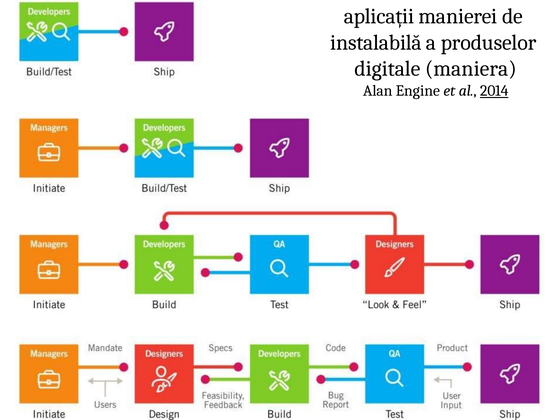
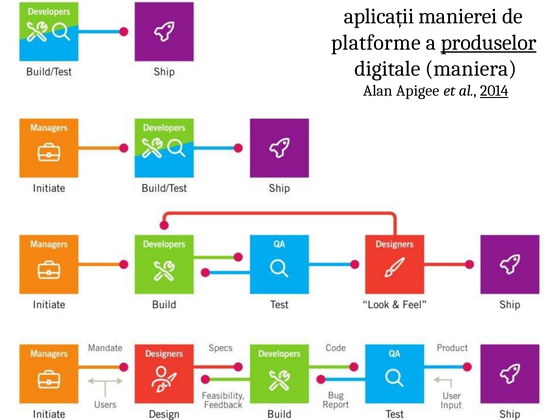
instalabilă: instalabilă -> platforme
produselor underline: none -> present
Engine: Engine -> Apigee
